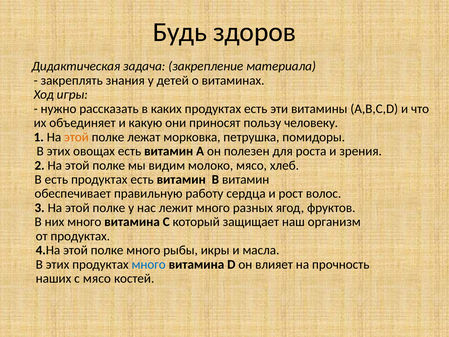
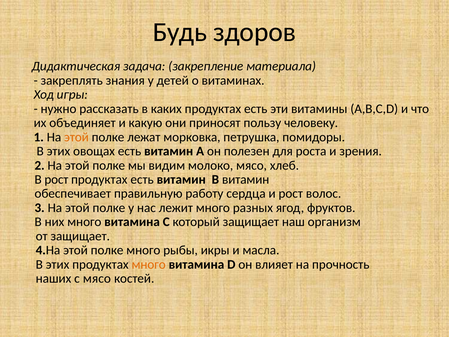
В есть: есть -> рост
от продуктах: продуктах -> защищает
много at (149, 264) colour: blue -> orange
